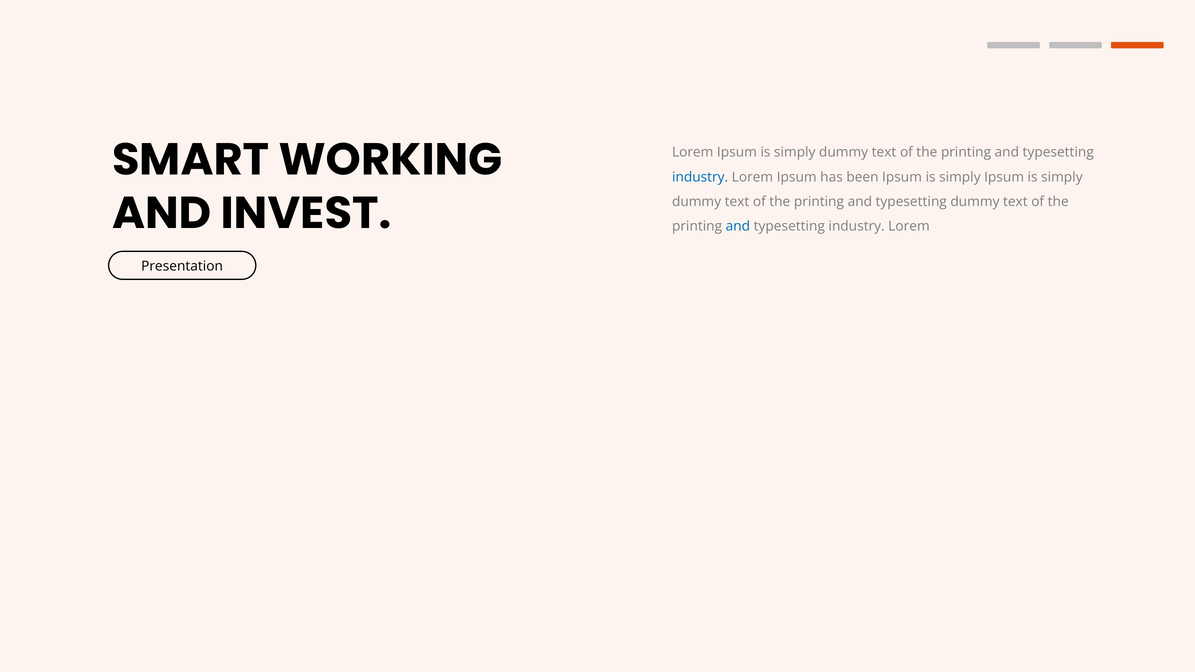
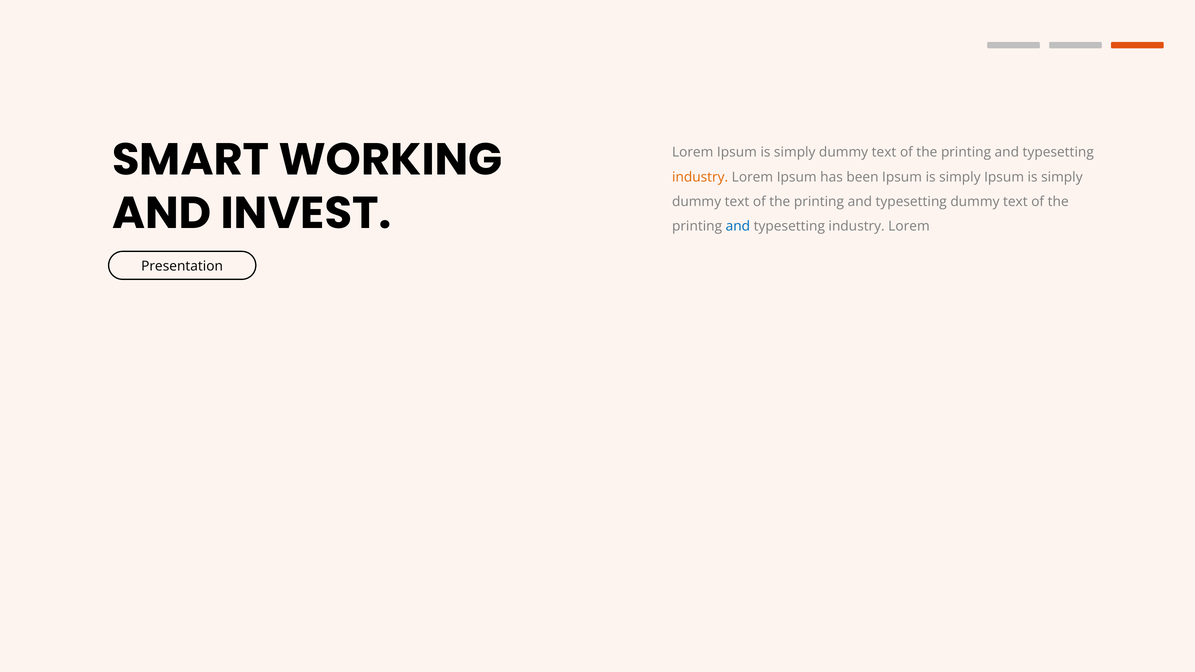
industry at (700, 177) colour: blue -> orange
